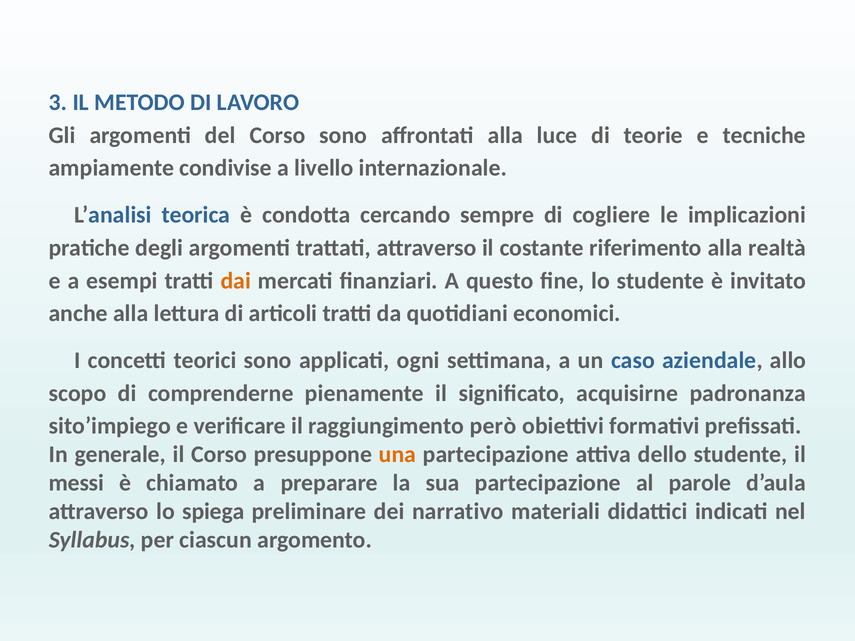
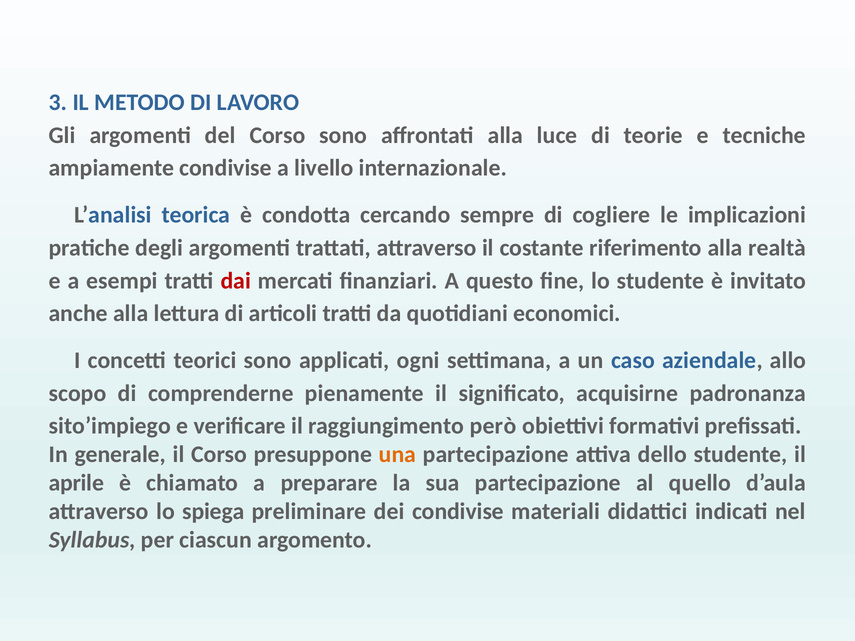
dai colour: orange -> red
messi: messi -> aprile
parole: parole -> quello
dei narrativo: narrativo -> condivise
